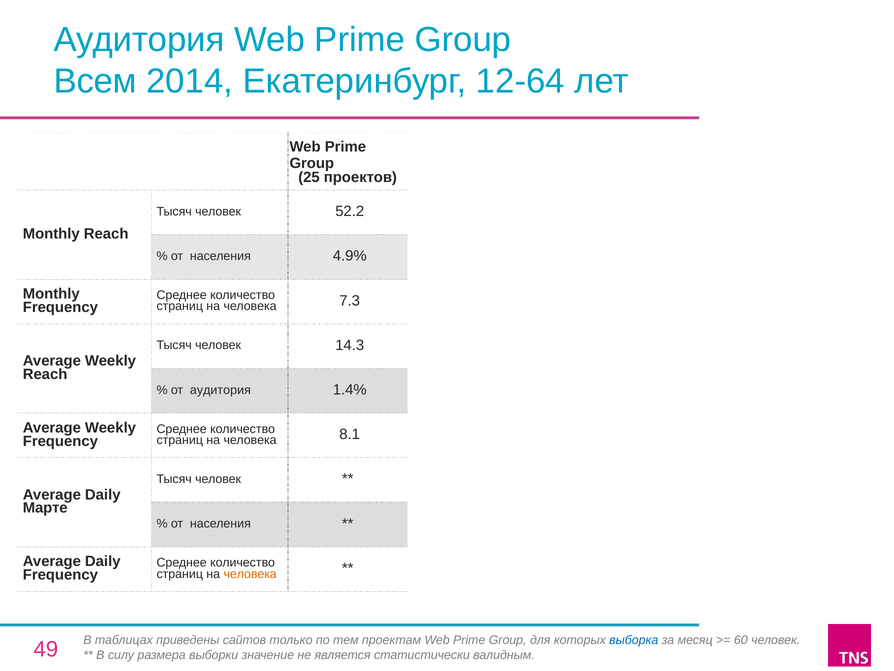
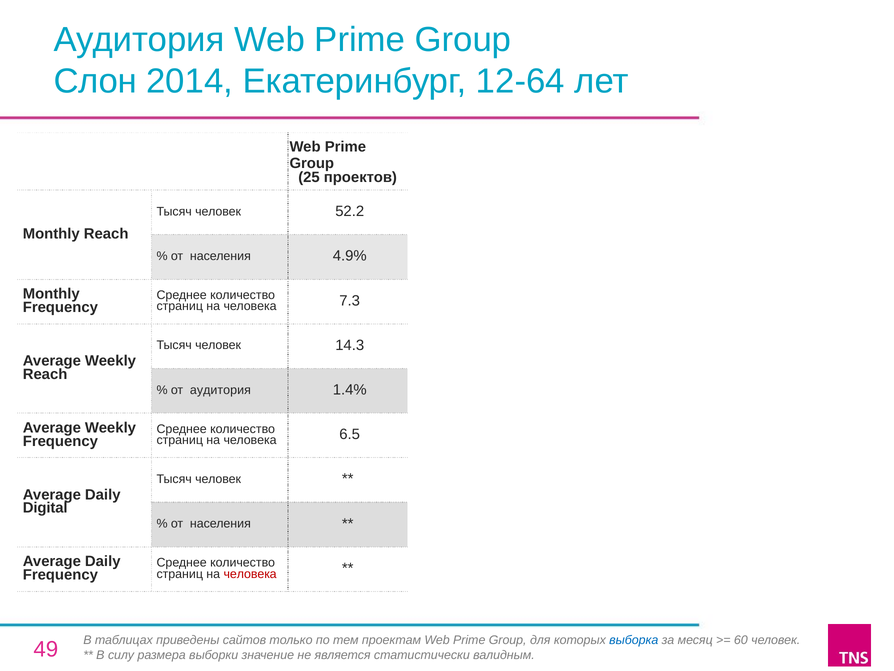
Всем: Всем -> Слон
8.1: 8.1 -> 6.5
Марте: Марте -> Digital
человека at (250, 573) colour: orange -> red
